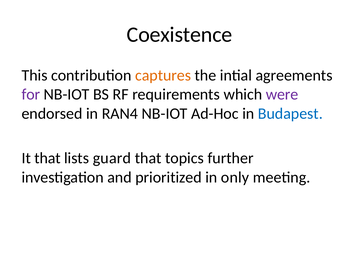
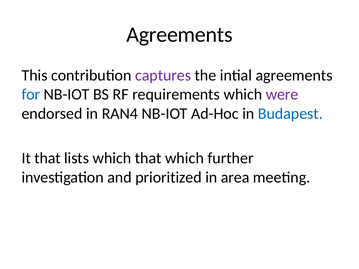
Coexistence at (179, 35): Coexistence -> Agreements
captures colour: orange -> purple
for colour: purple -> blue
lists guard: guard -> which
that topics: topics -> which
only: only -> area
